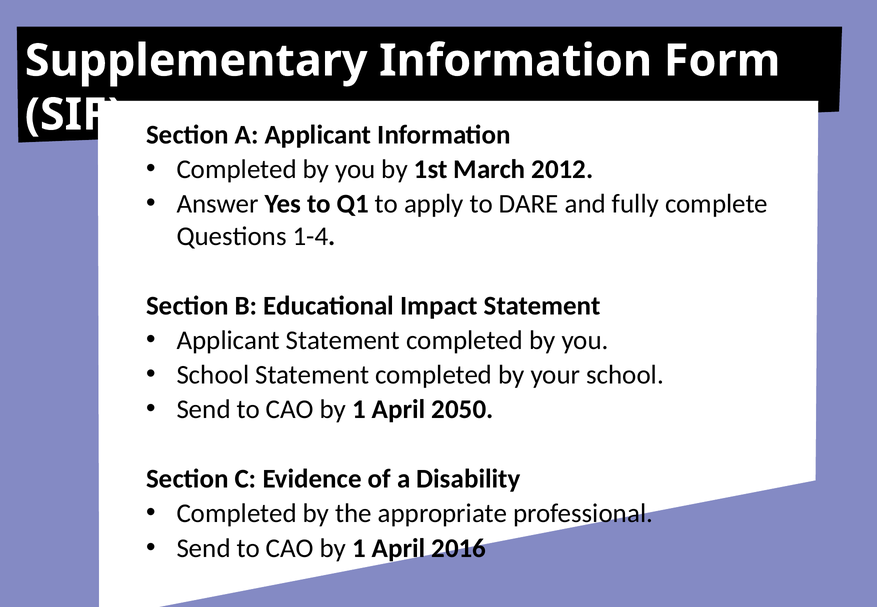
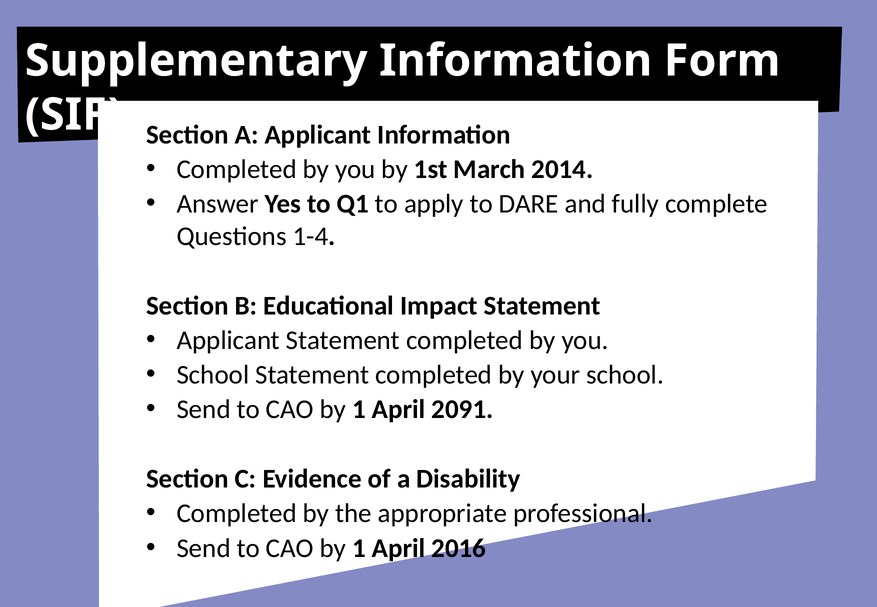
2012: 2012 -> 2014
2050: 2050 -> 2091
